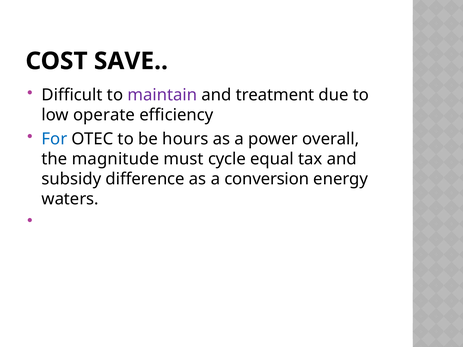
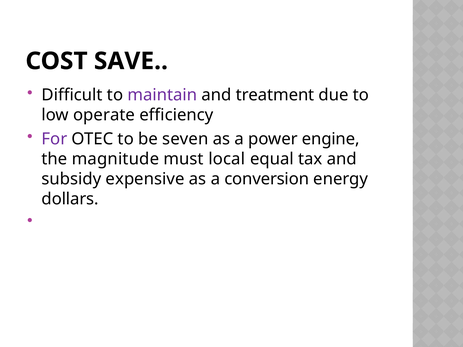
For colour: blue -> purple
hours: hours -> seven
overall: overall -> engine
cycle: cycle -> local
difference: difference -> expensive
waters: waters -> dollars
